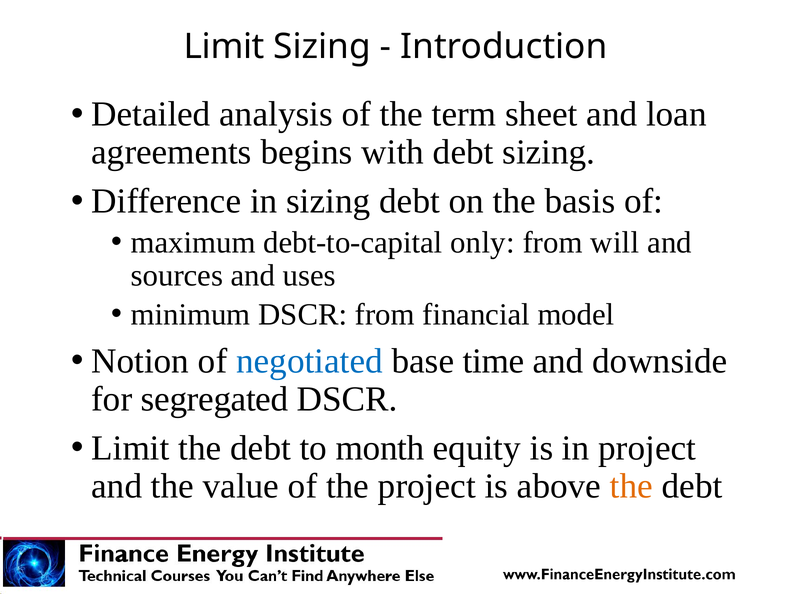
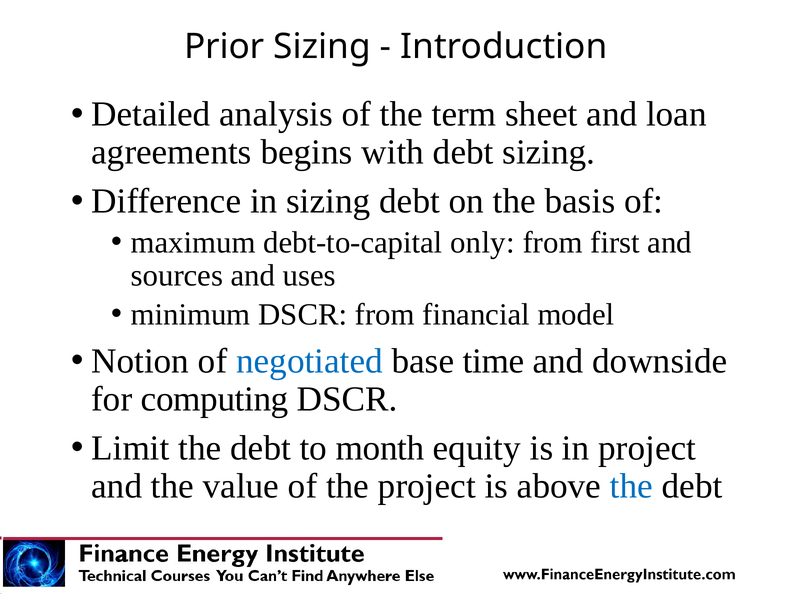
Limit at (224, 47): Limit -> Prior
will: will -> first
segregated: segregated -> computing
the at (631, 487) colour: orange -> blue
